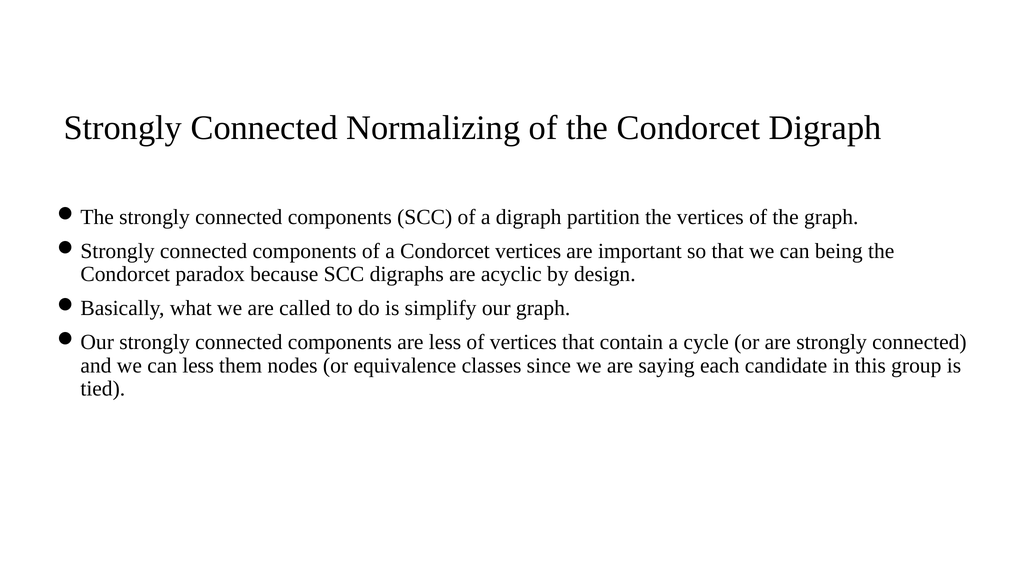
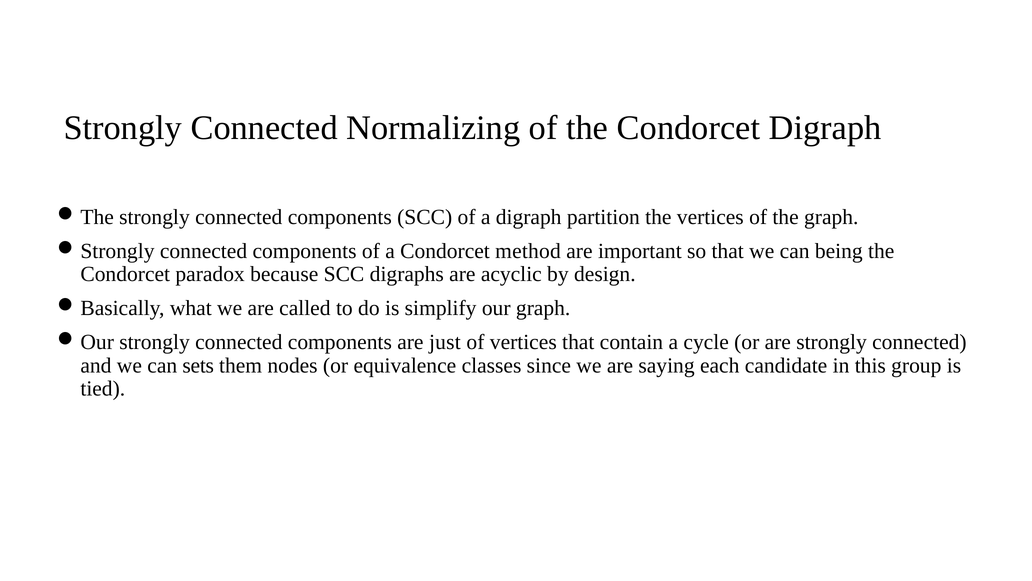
Condorcet vertices: vertices -> method
are less: less -> just
can less: less -> sets
